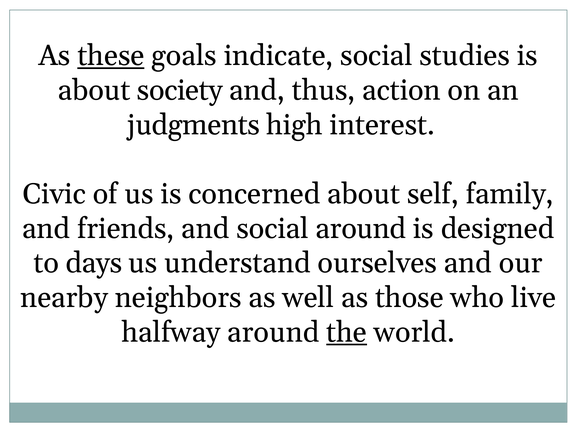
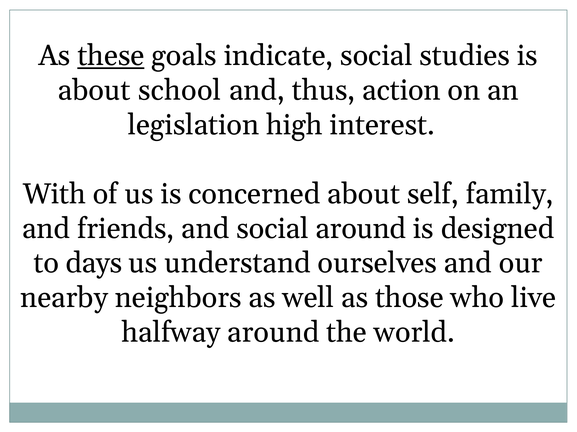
society: society -> school
judgments: judgments -> legislation
Civic: Civic -> With
the underline: present -> none
